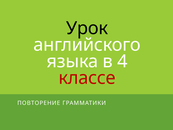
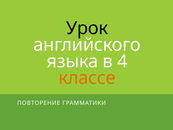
классе colour: red -> orange
